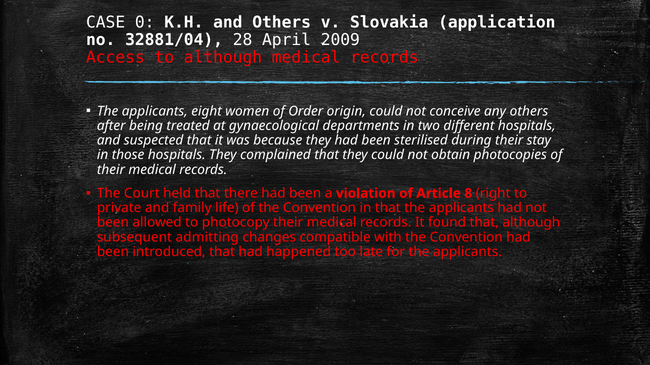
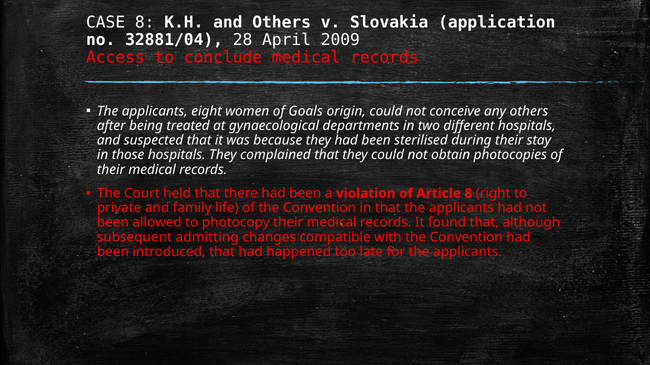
CASE 0: 0 -> 8
to although: although -> conclude
Order: Order -> Goals
